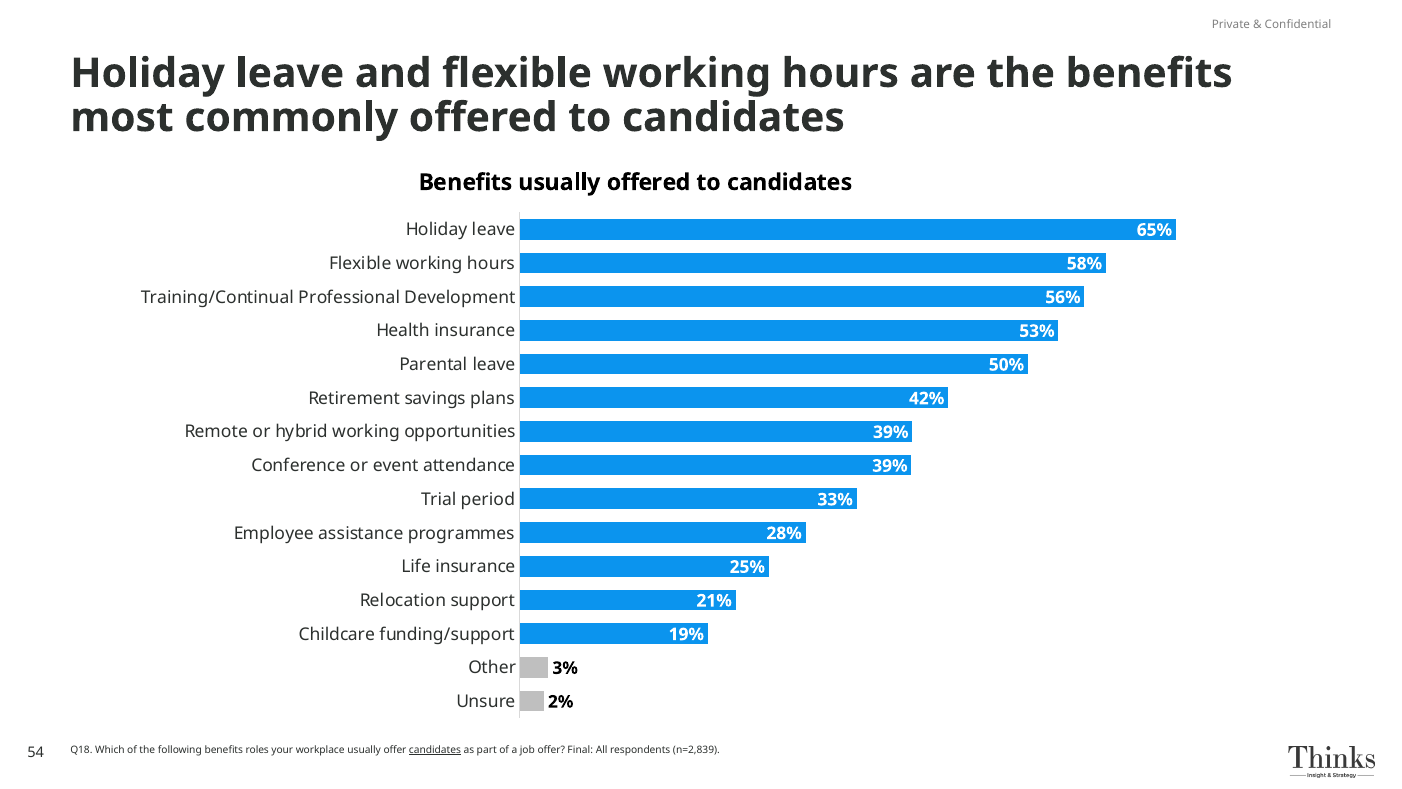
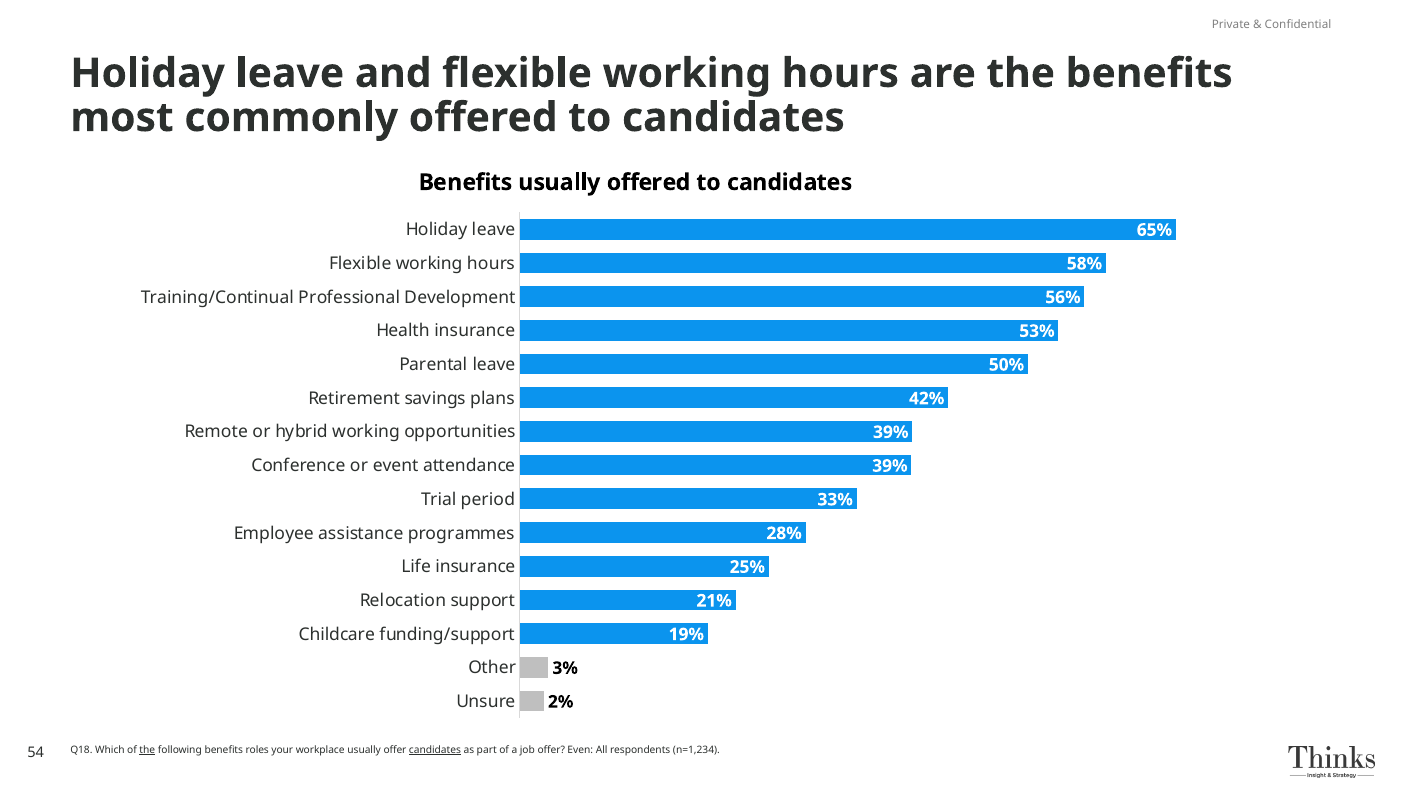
the at (147, 749) underline: none -> present
Final: Final -> Even
n=2,839: n=2,839 -> n=1,234
